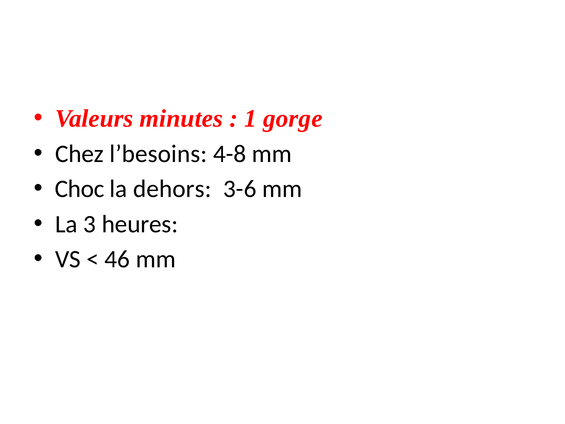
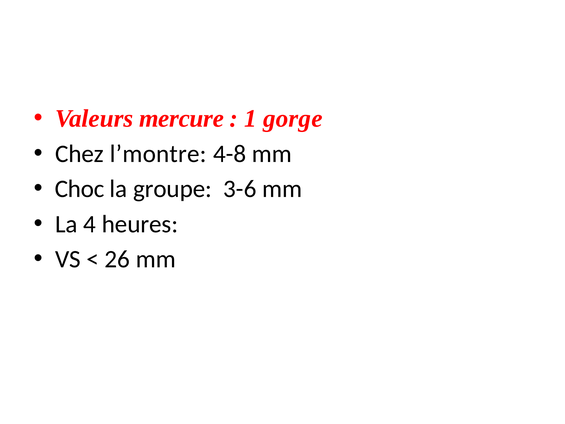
minutes: minutes -> mercure
l’besoins: l’besoins -> l’montre
dehors: dehors -> groupe
3: 3 -> 4
46: 46 -> 26
